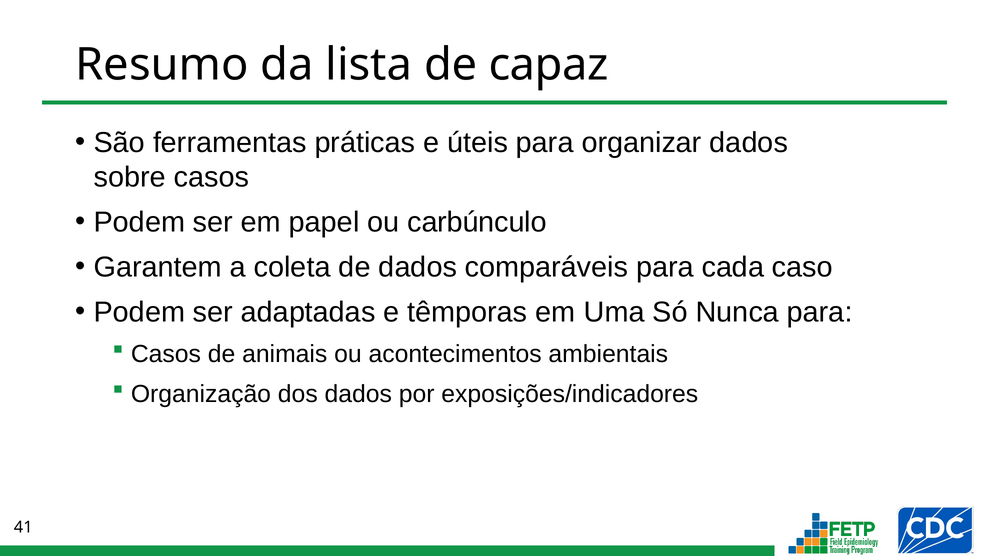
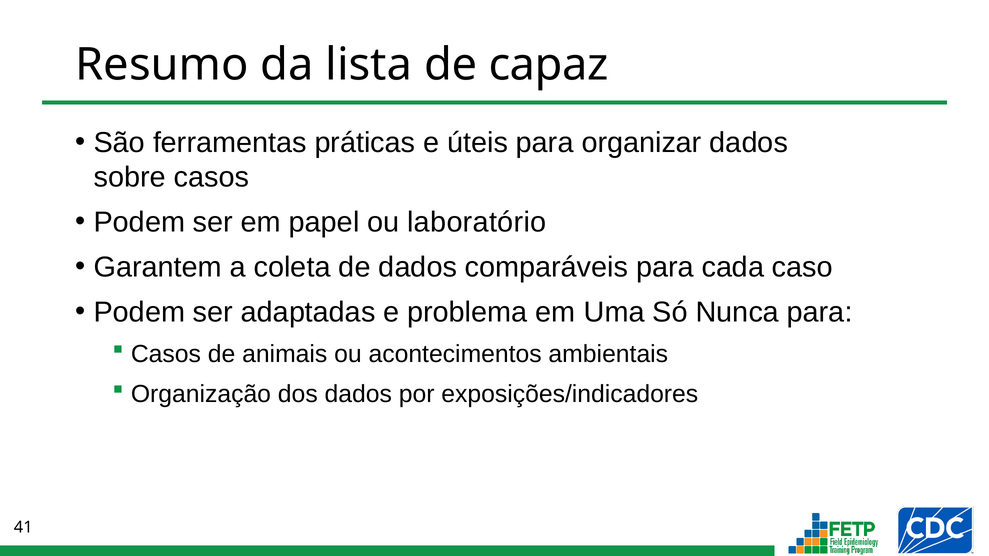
carbúnculo: carbúnculo -> laboratório
têmporas: têmporas -> problema
